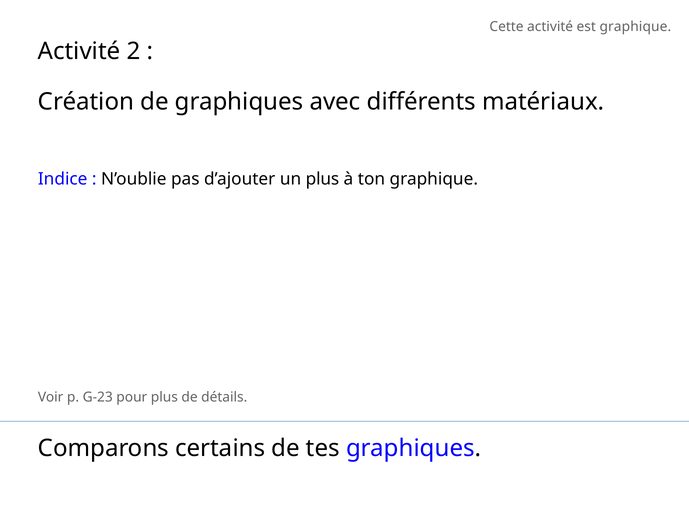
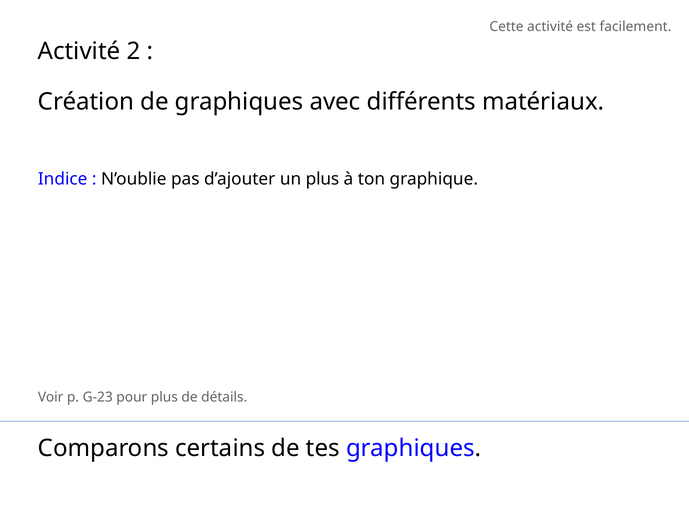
est graphique: graphique -> facilement
